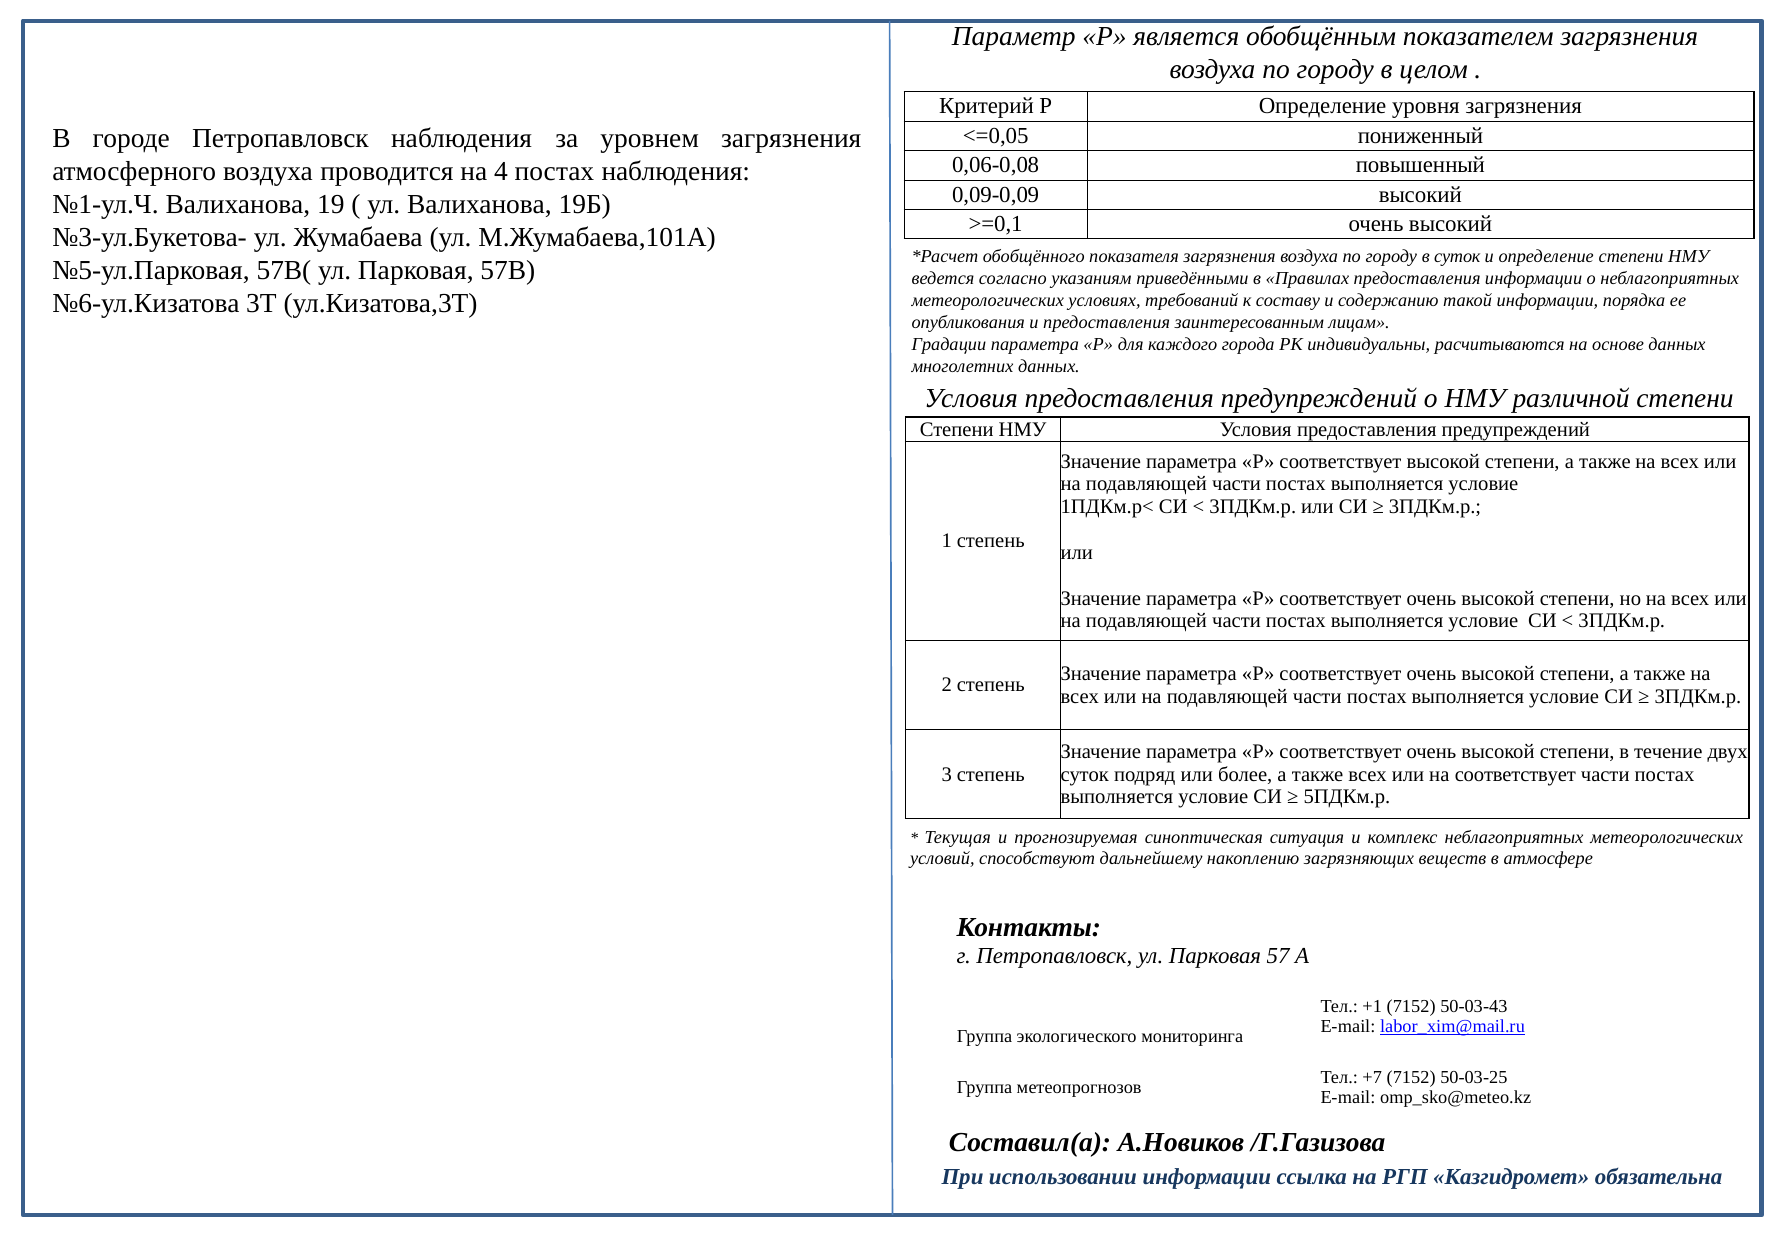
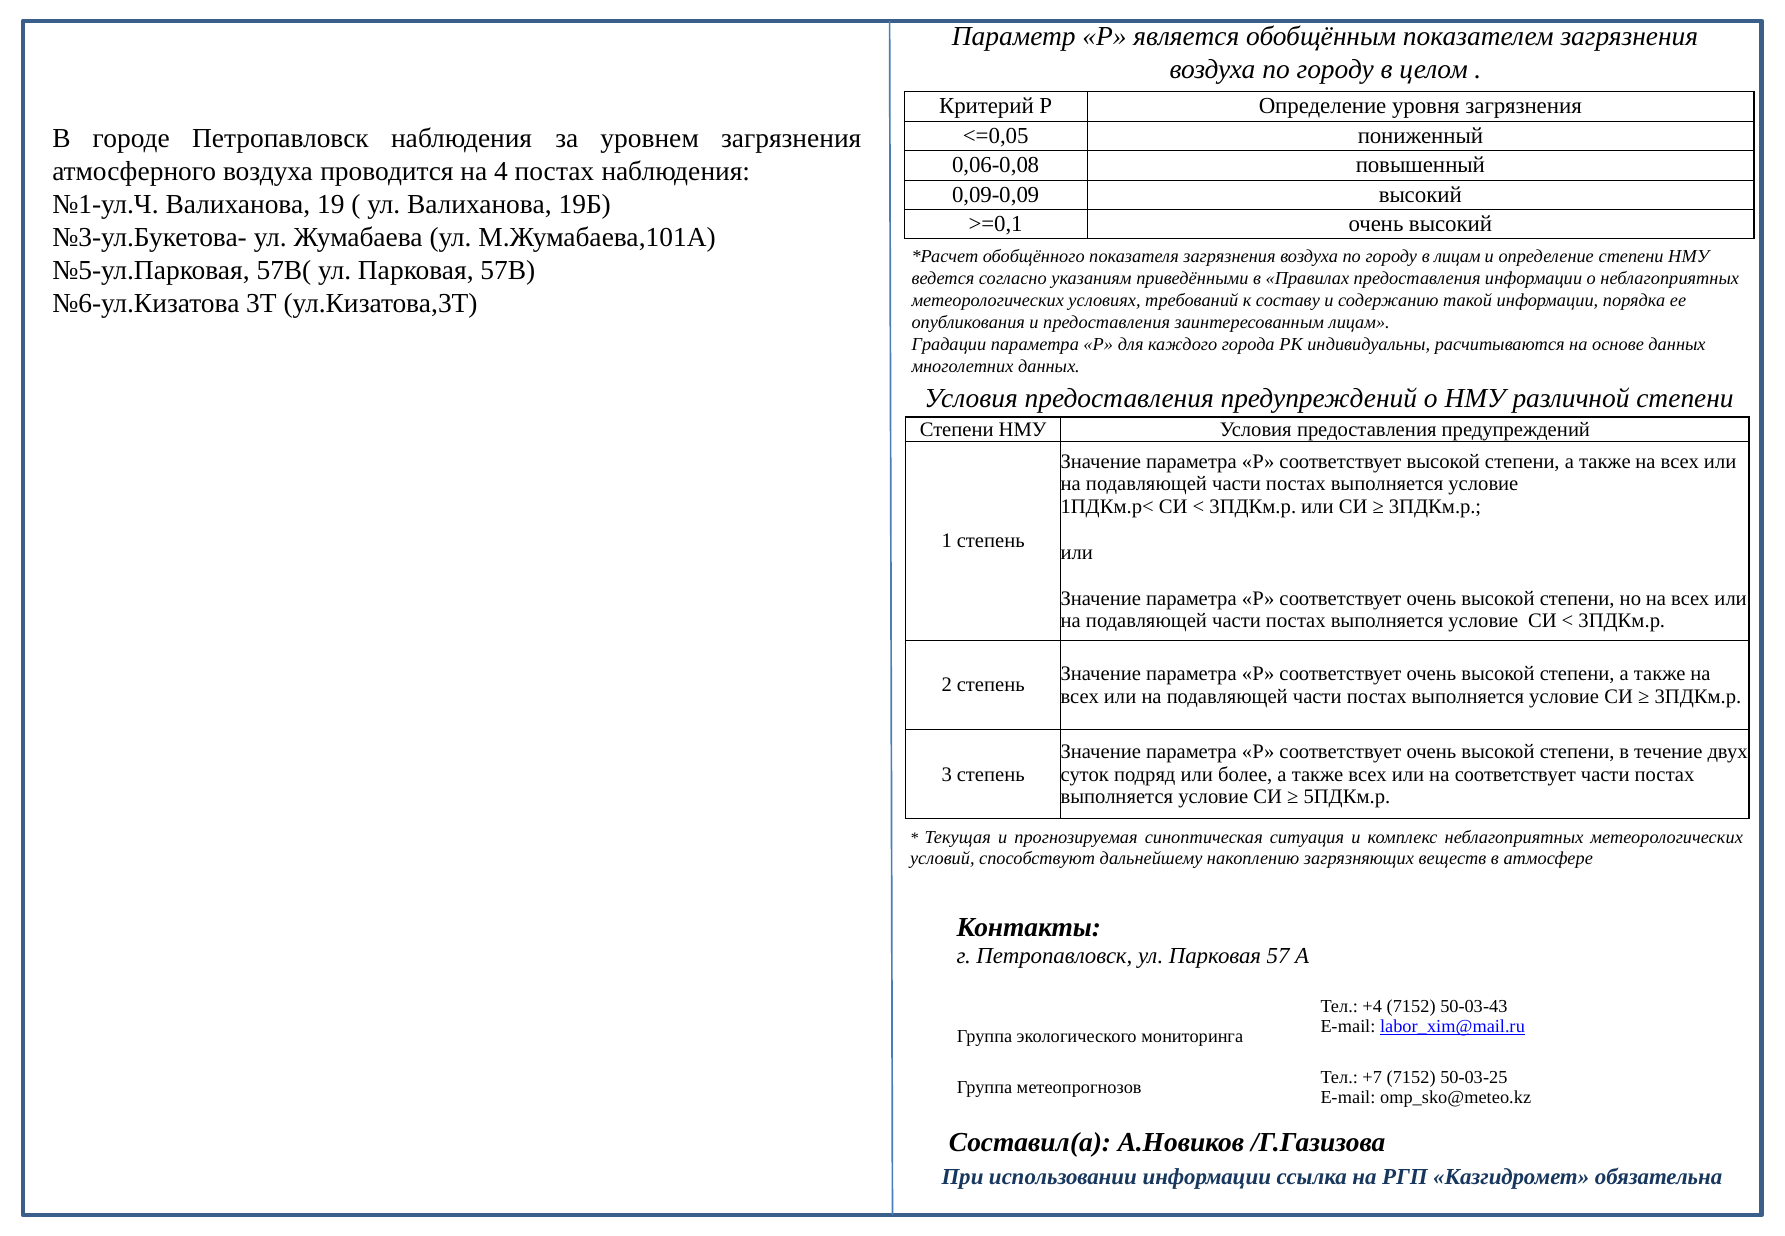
в суток: суток -> лицам
+1: +1 -> +4
